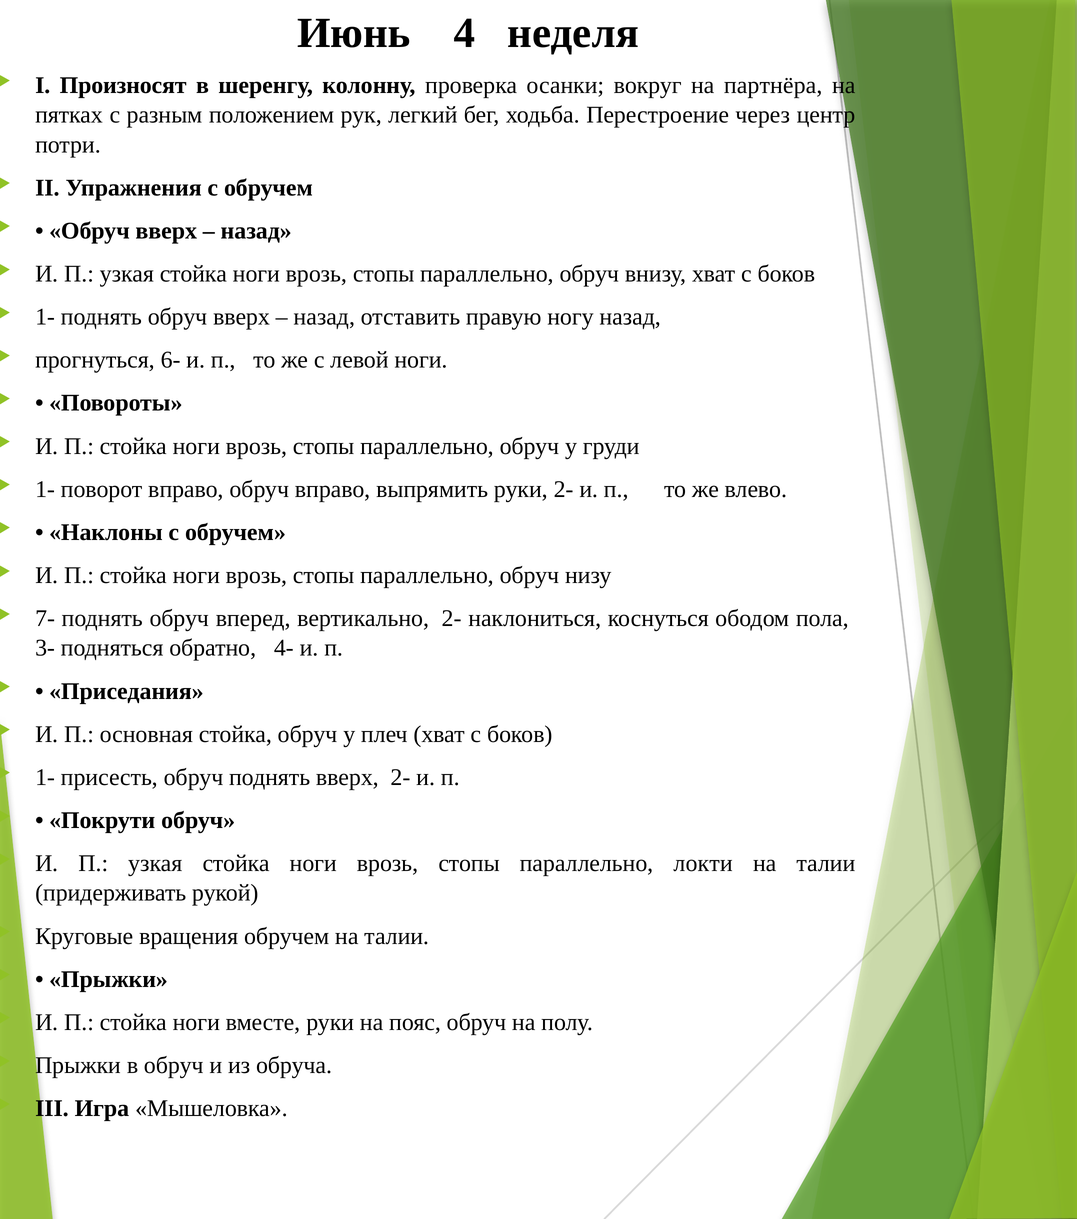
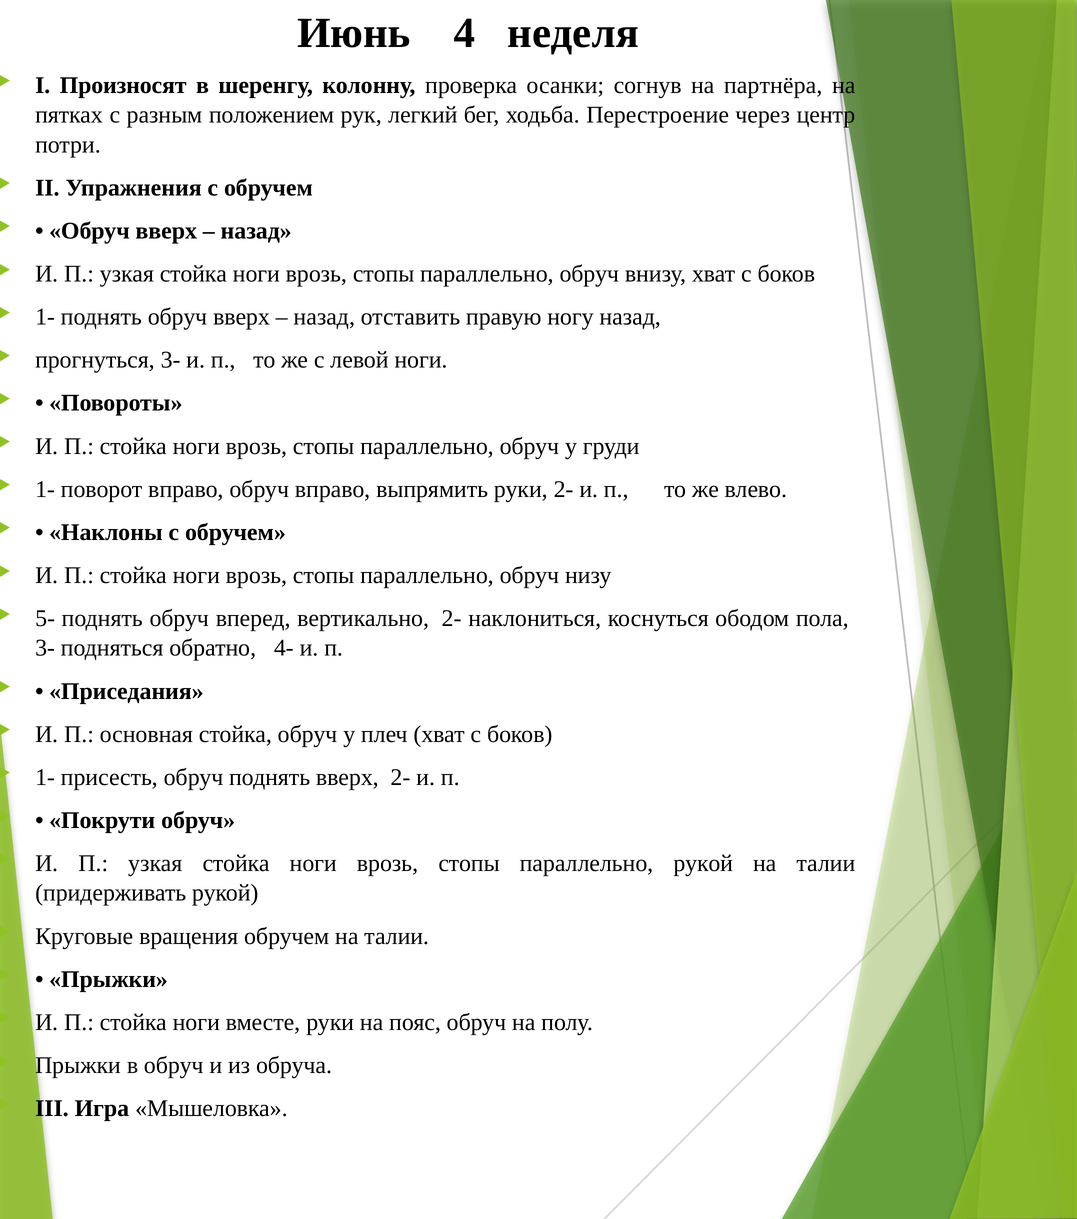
вокруг: вокруг -> согнув
прогнуться 6-: 6- -> 3-
7-: 7- -> 5-
параллельно локти: локти -> рукой
